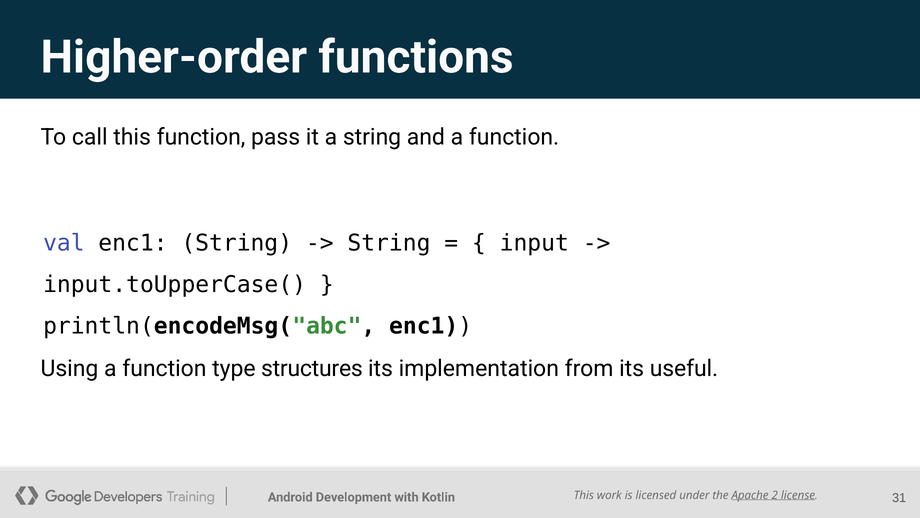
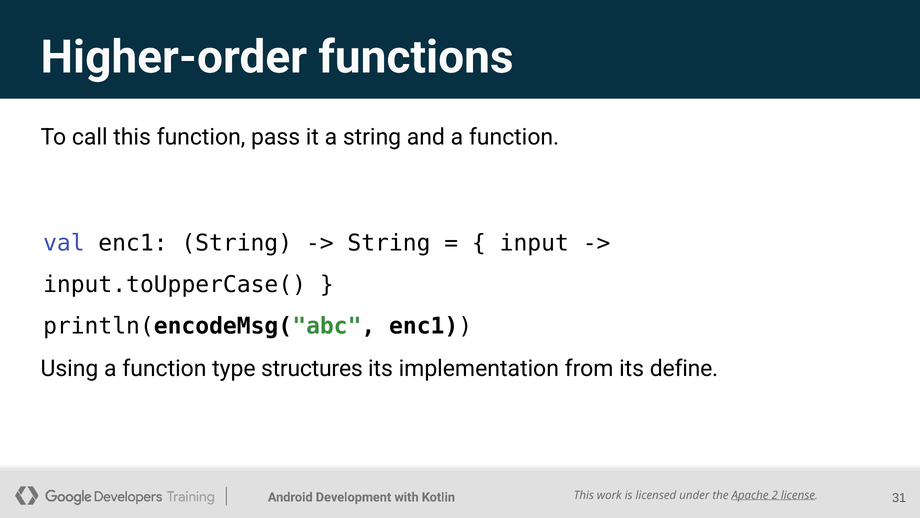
useful: useful -> define
